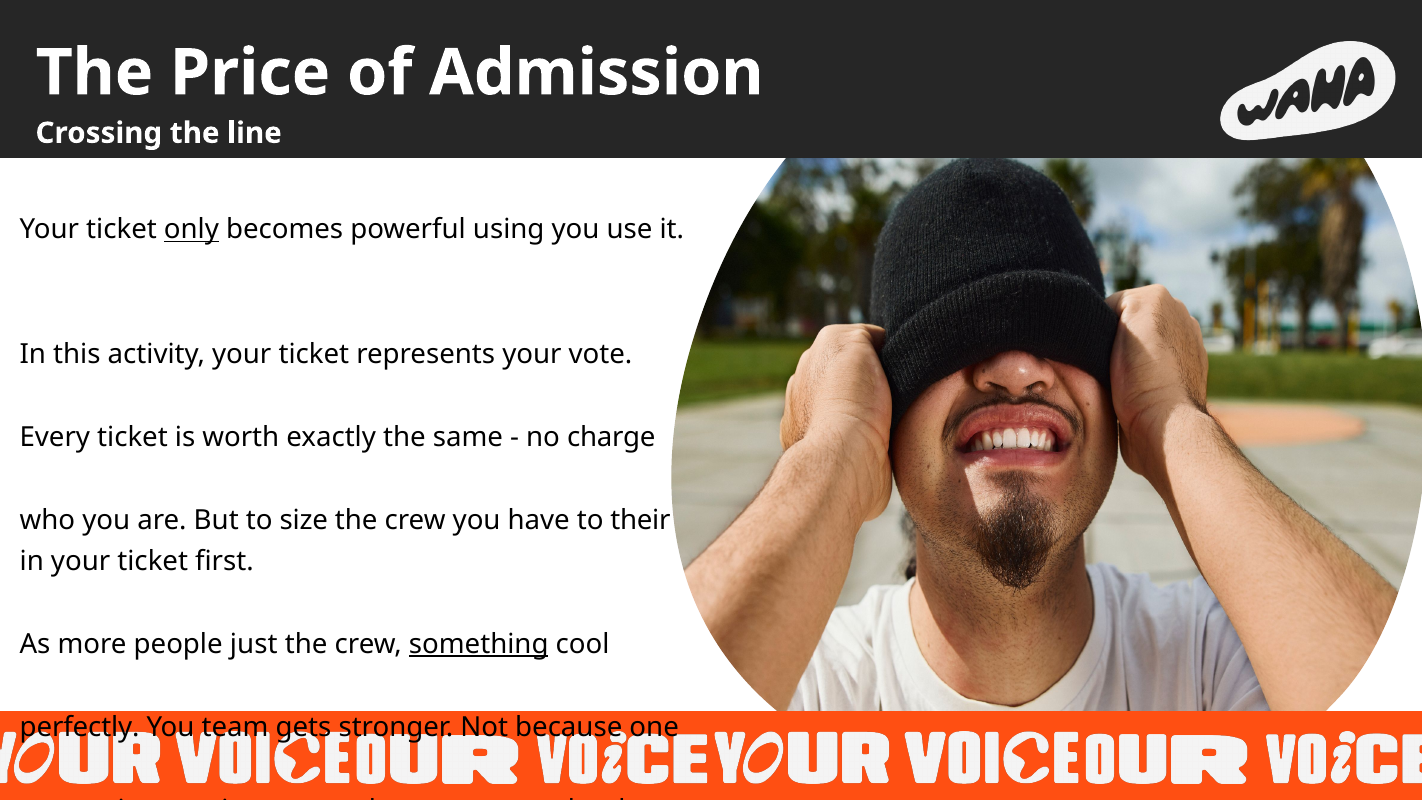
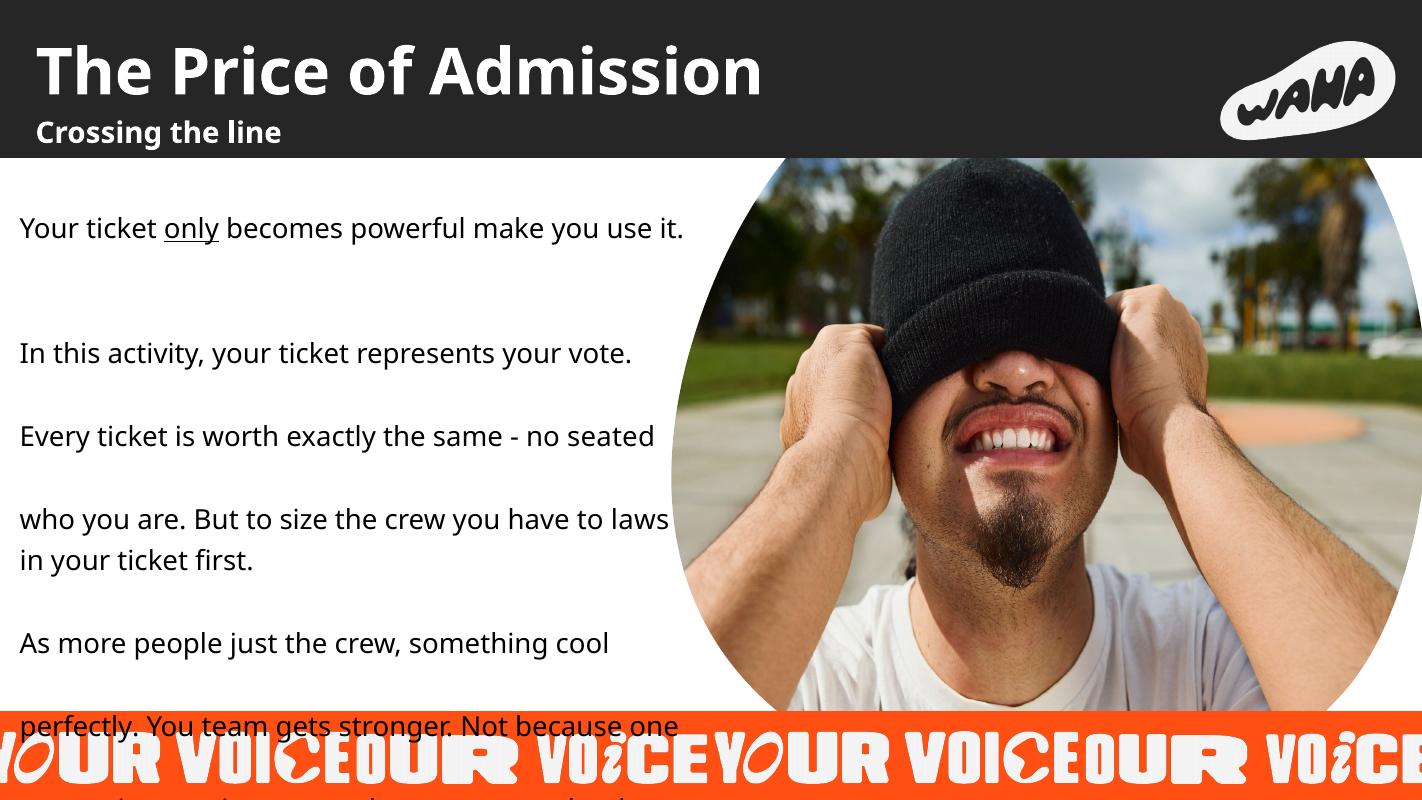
using: using -> make
charge: charge -> seated
their: their -> laws
something underline: present -> none
